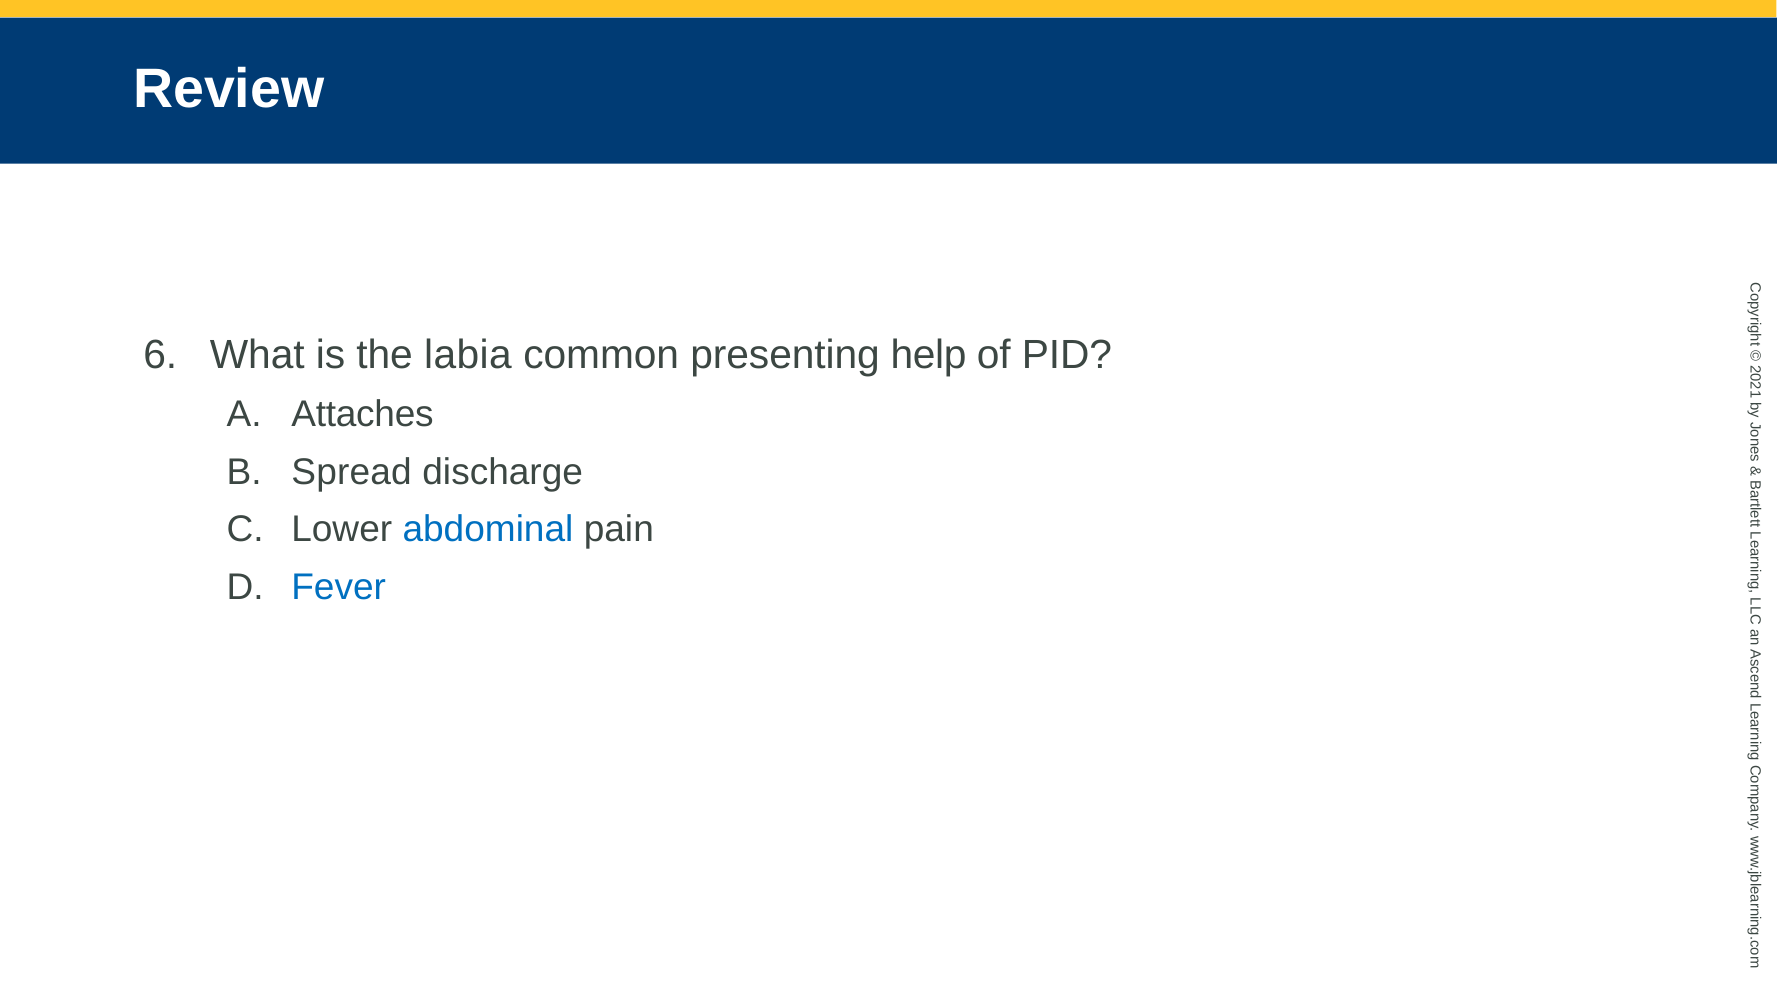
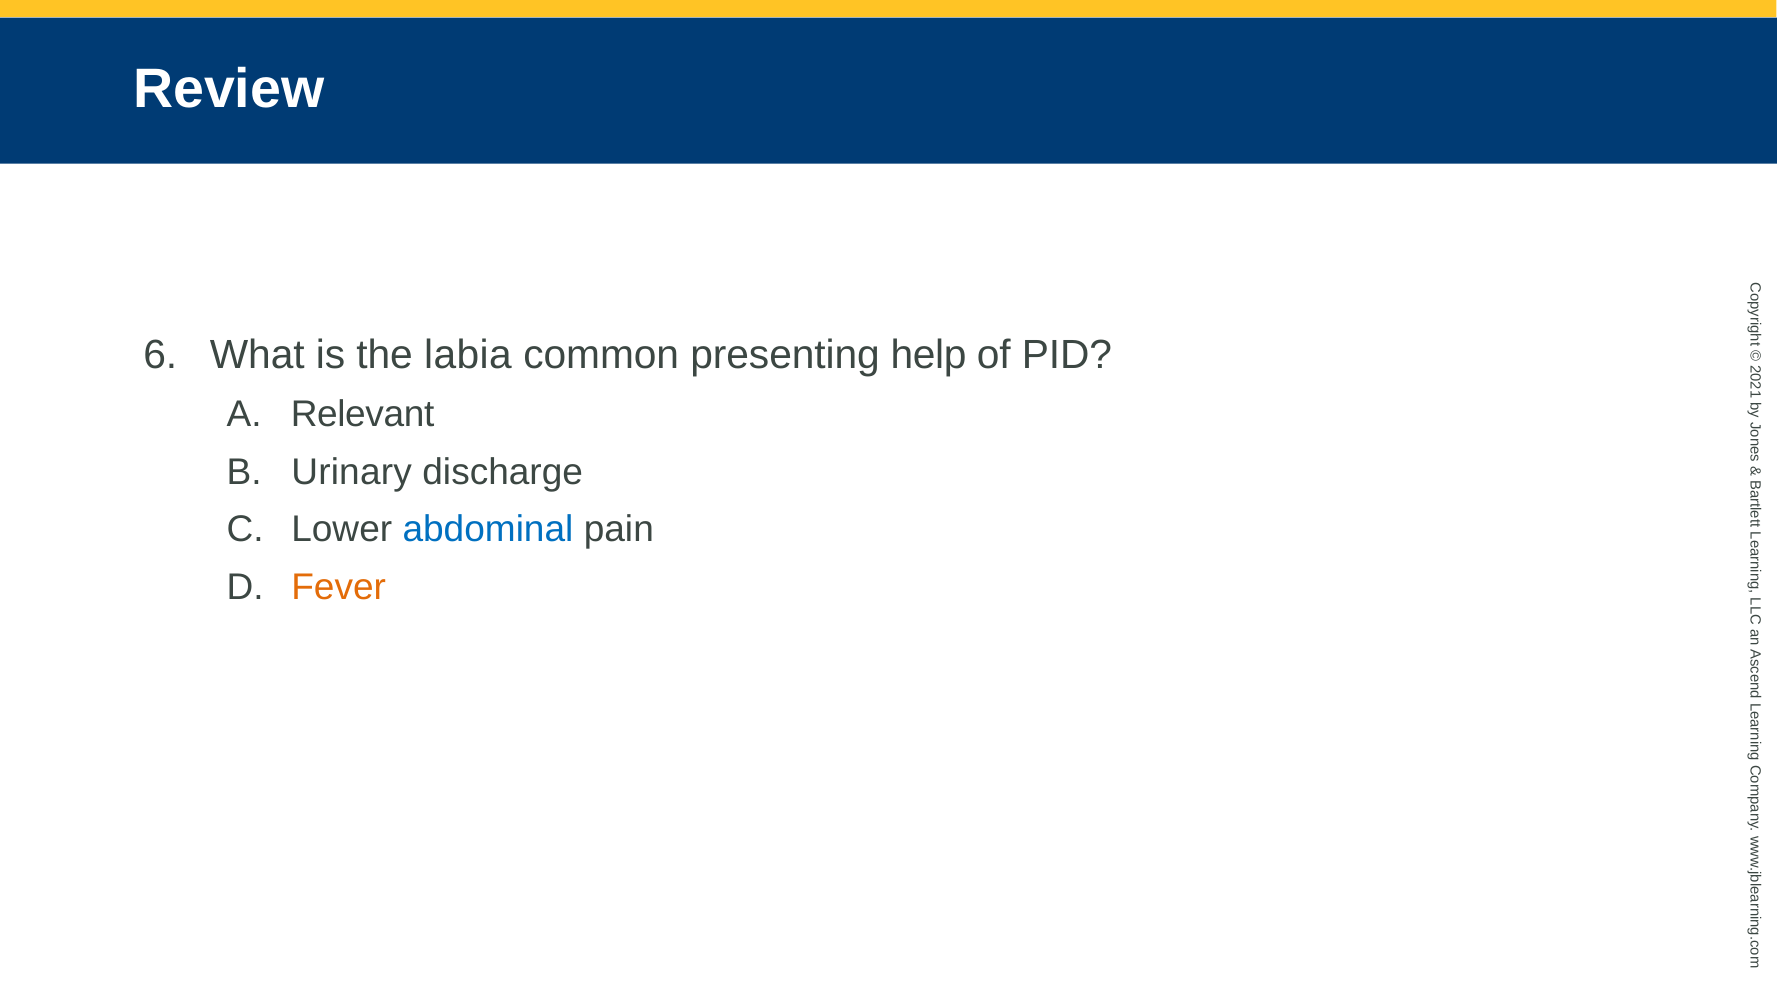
Attaches: Attaches -> Relevant
Spread: Spread -> Urinary
Fever colour: blue -> orange
